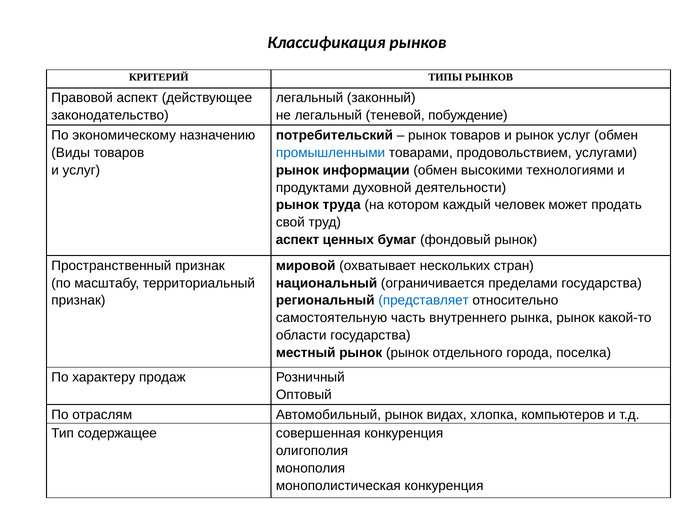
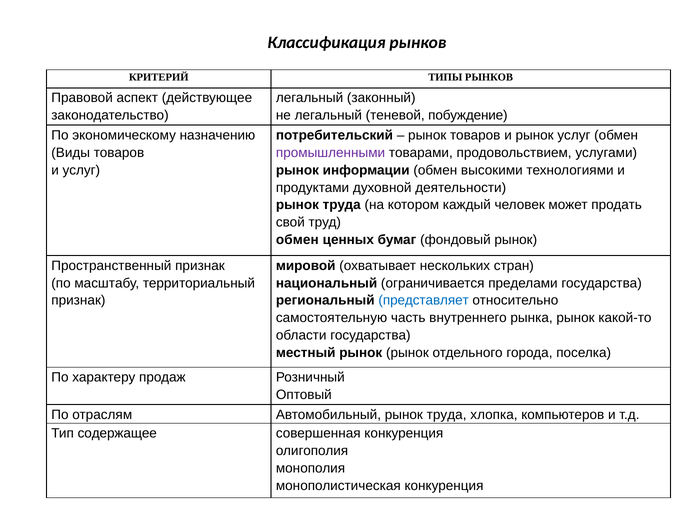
промышленными colour: blue -> purple
аспект at (298, 240): аспект -> обмен
Автомобильный рынок видах: видах -> труда
